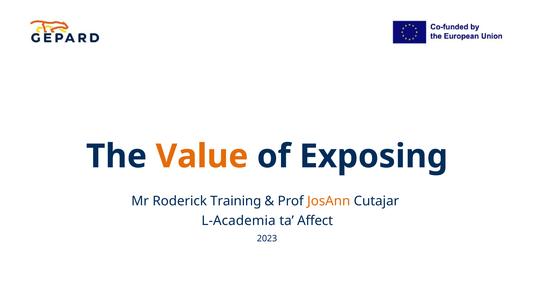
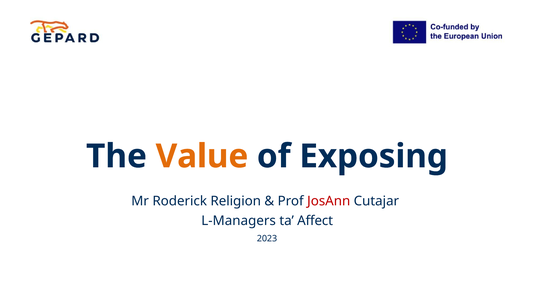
Training: Training -> Religion
JosAnn colour: orange -> red
L-Academia: L-Academia -> L-Managers
